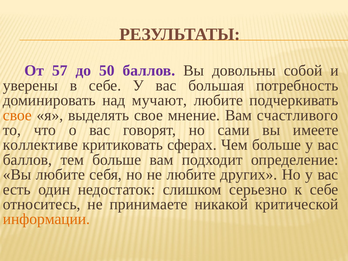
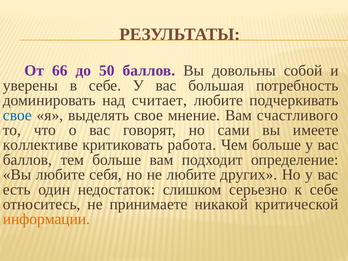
57: 57 -> 66
мучают: мучают -> считает
свое at (17, 115) colour: orange -> blue
сферах: сферах -> работа
